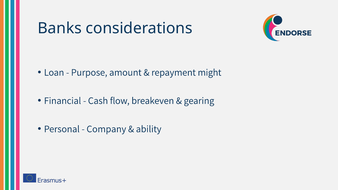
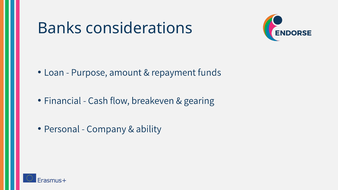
might: might -> funds
